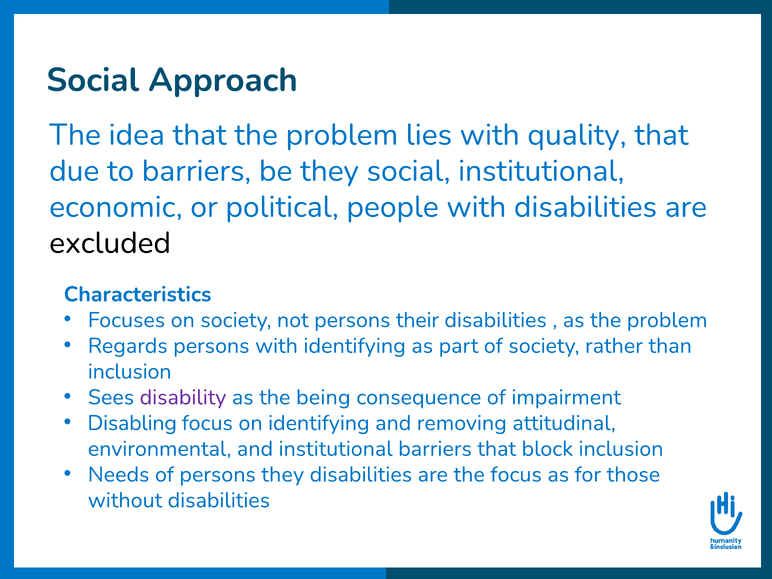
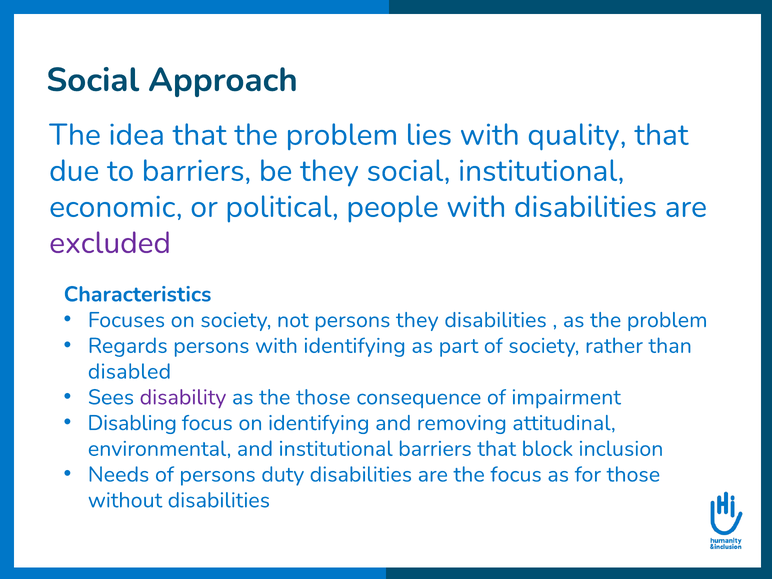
excluded colour: black -> purple
persons their: their -> they
inclusion at (130, 372): inclusion -> disabled
the being: being -> those
persons they: they -> duty
